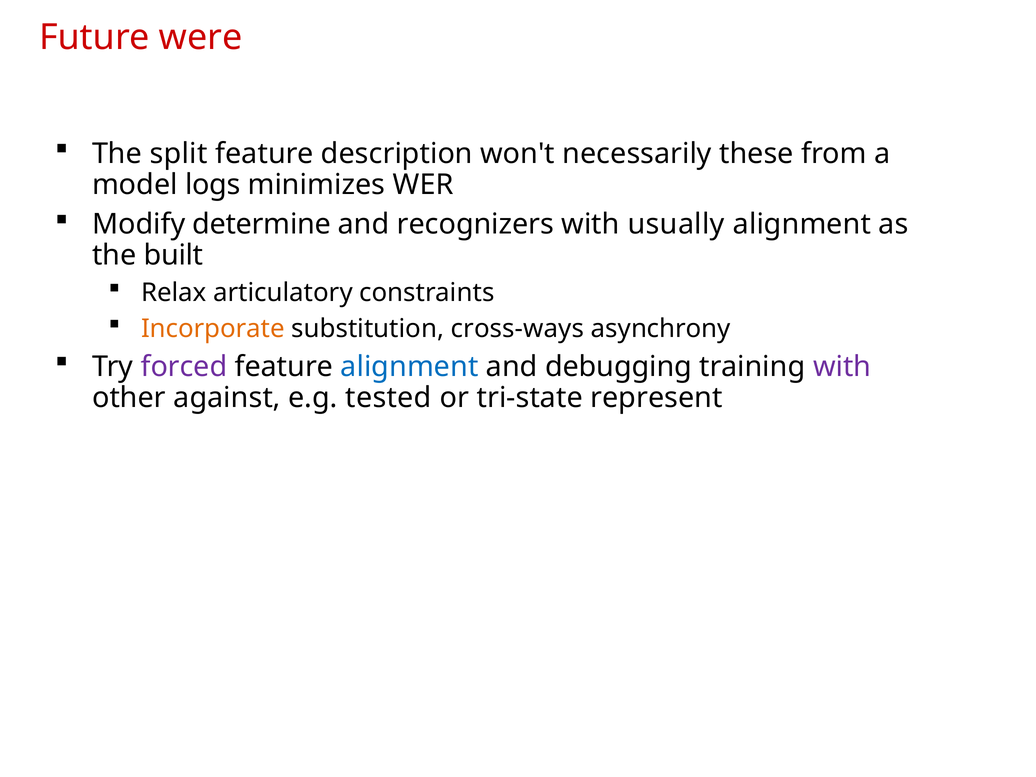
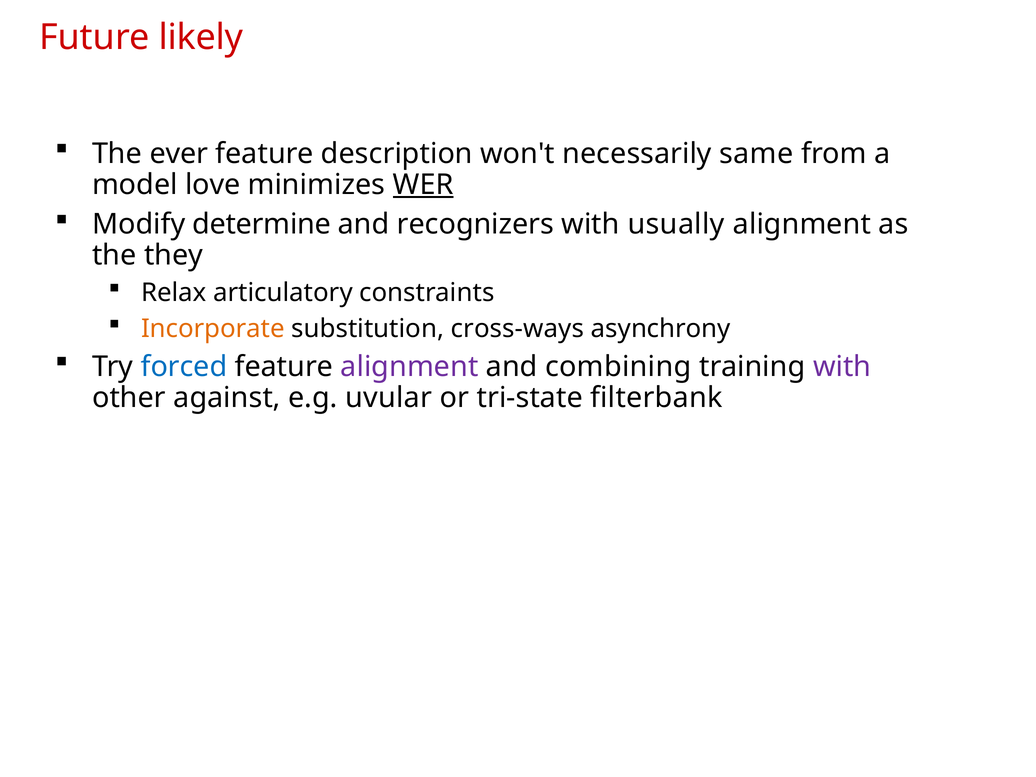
were: were -> likely
split: split -> ever
these: these -> same
logs: logs -> love
WER underline: none -> present
built: built -> they
forced colour: purple -> blue
alignment at (409, 367) colour: blue -> purple
debugging: debugging -> combining
tested: tested -> uvular
represent: represent -> filterbank
